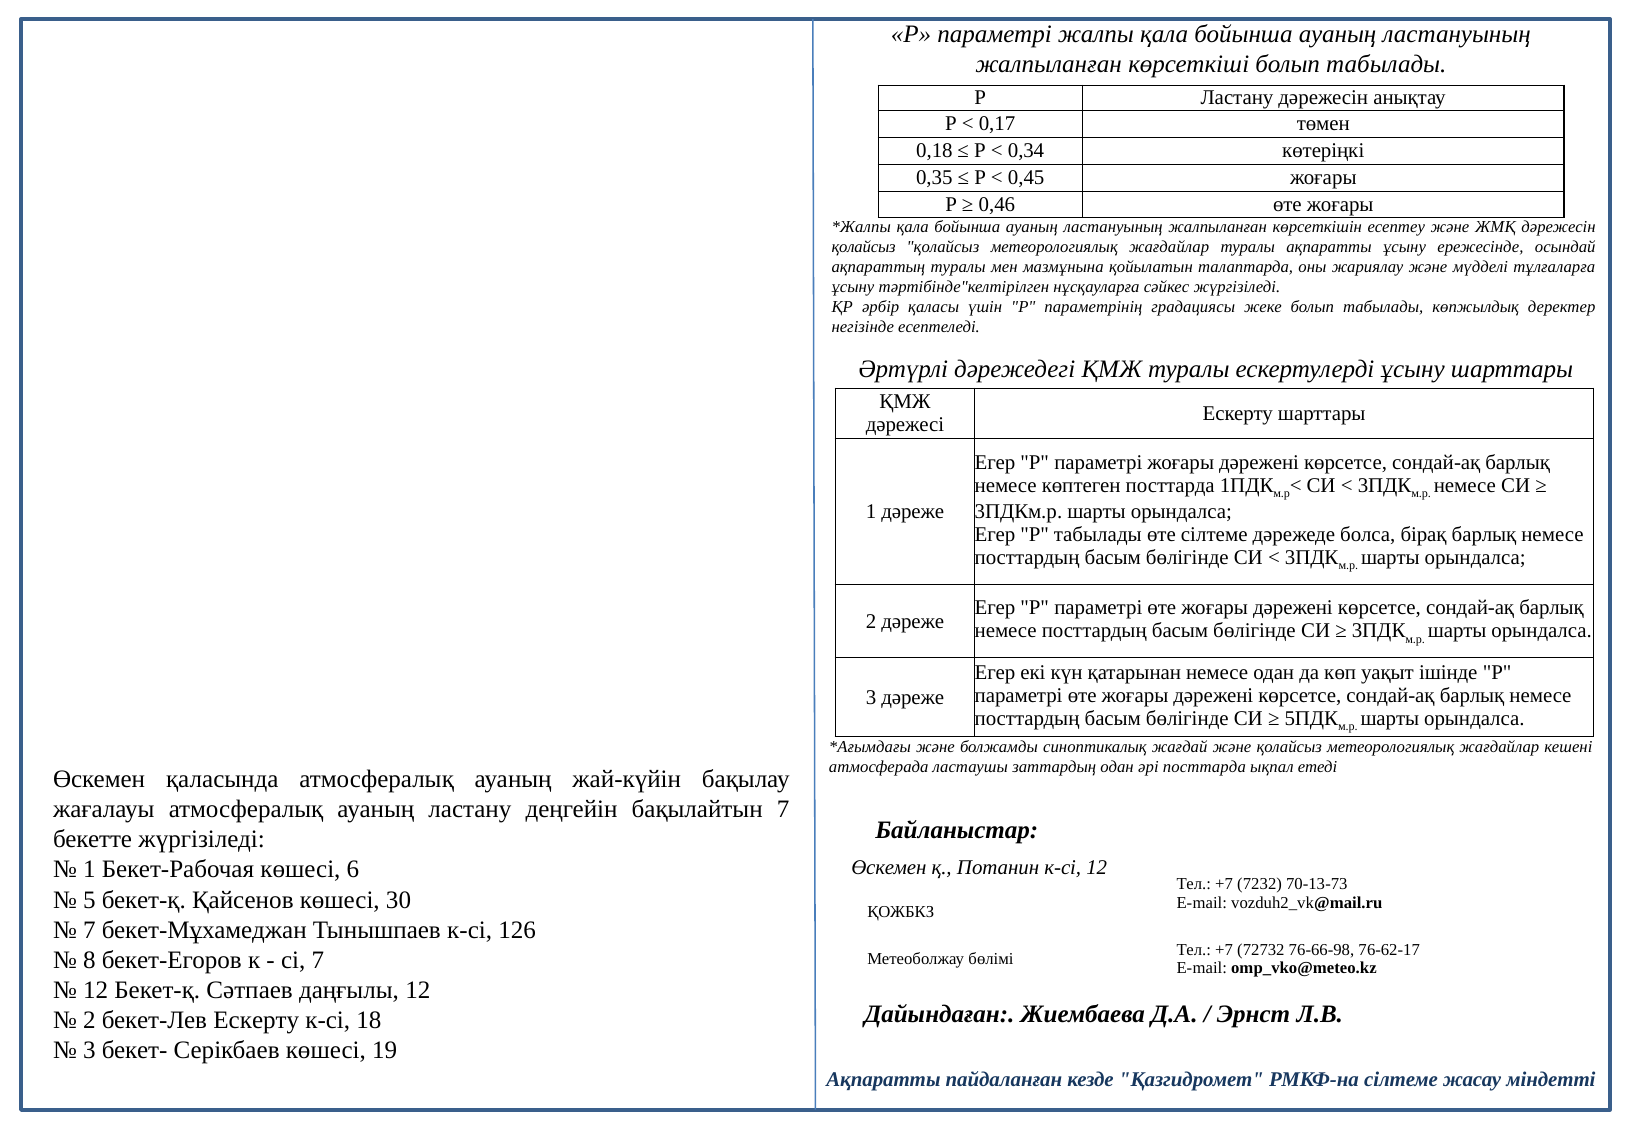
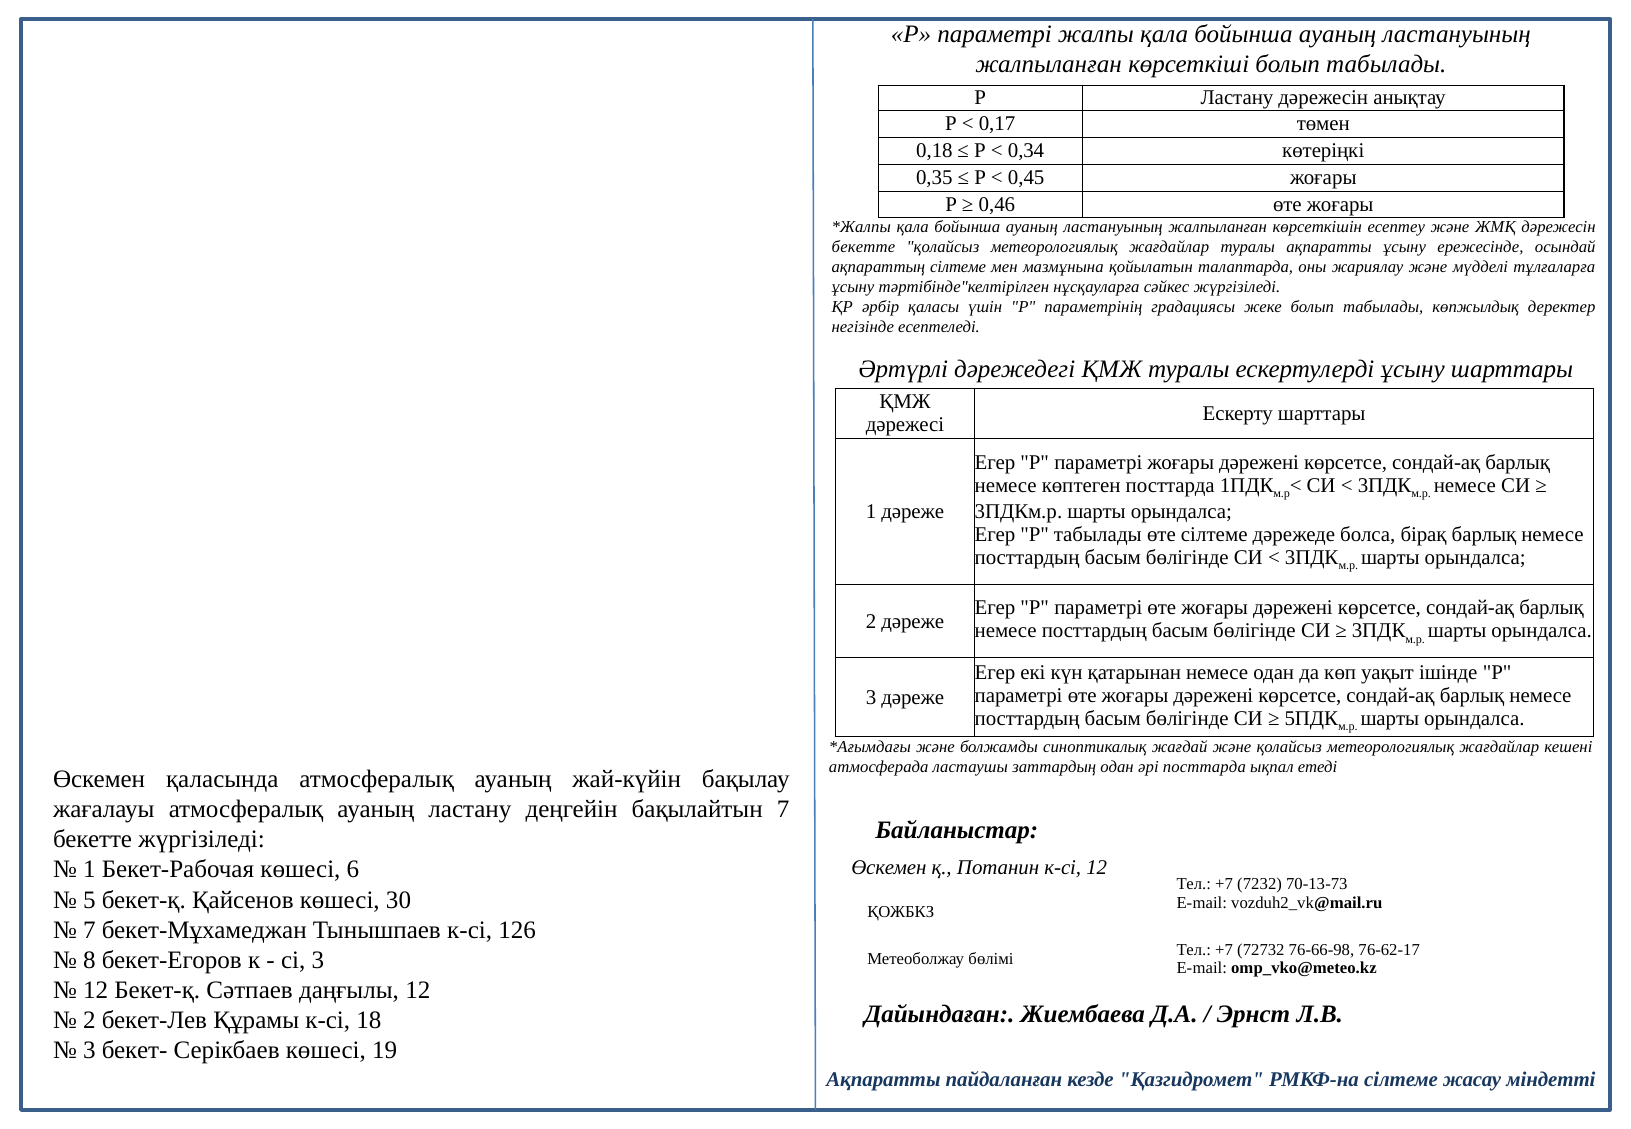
қолайсыз at (864, 247): қолайсыз -> бекетте
ақпараттың туралы: туралы -> сілтеме
сі 7: 7 -> 3
бекет-Лев Ескерту: Ескерту -> Құрамы
